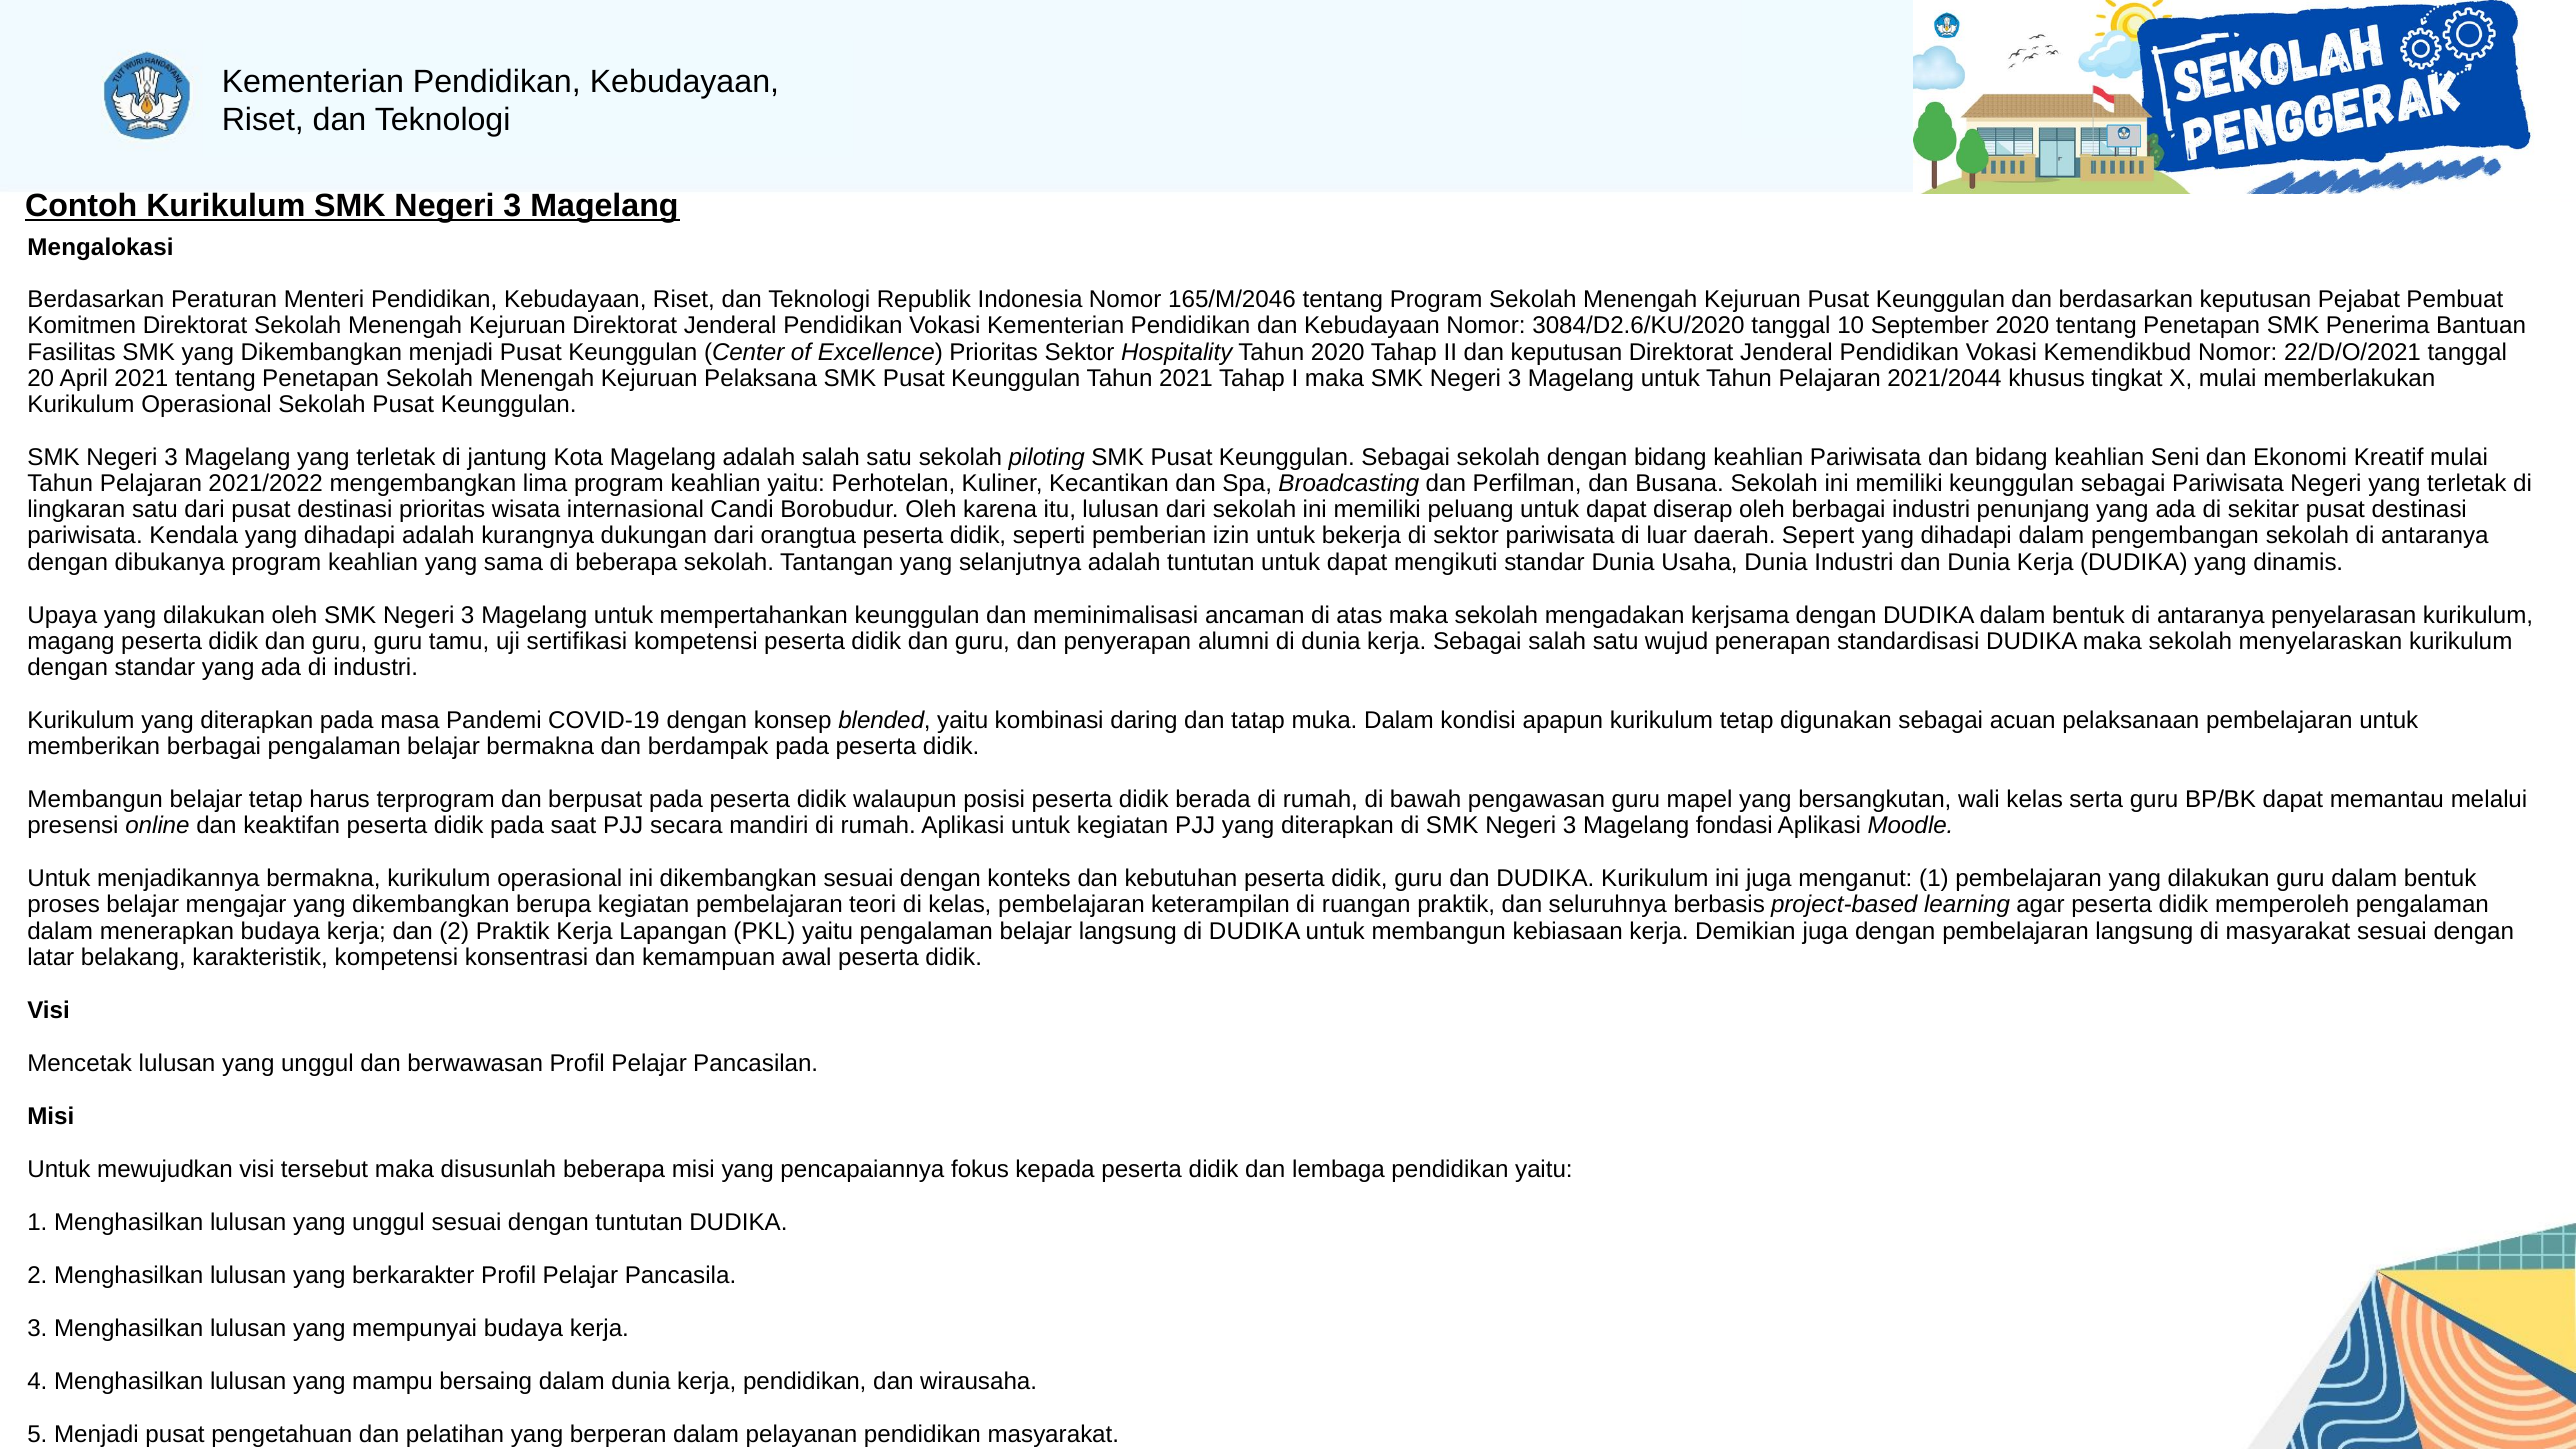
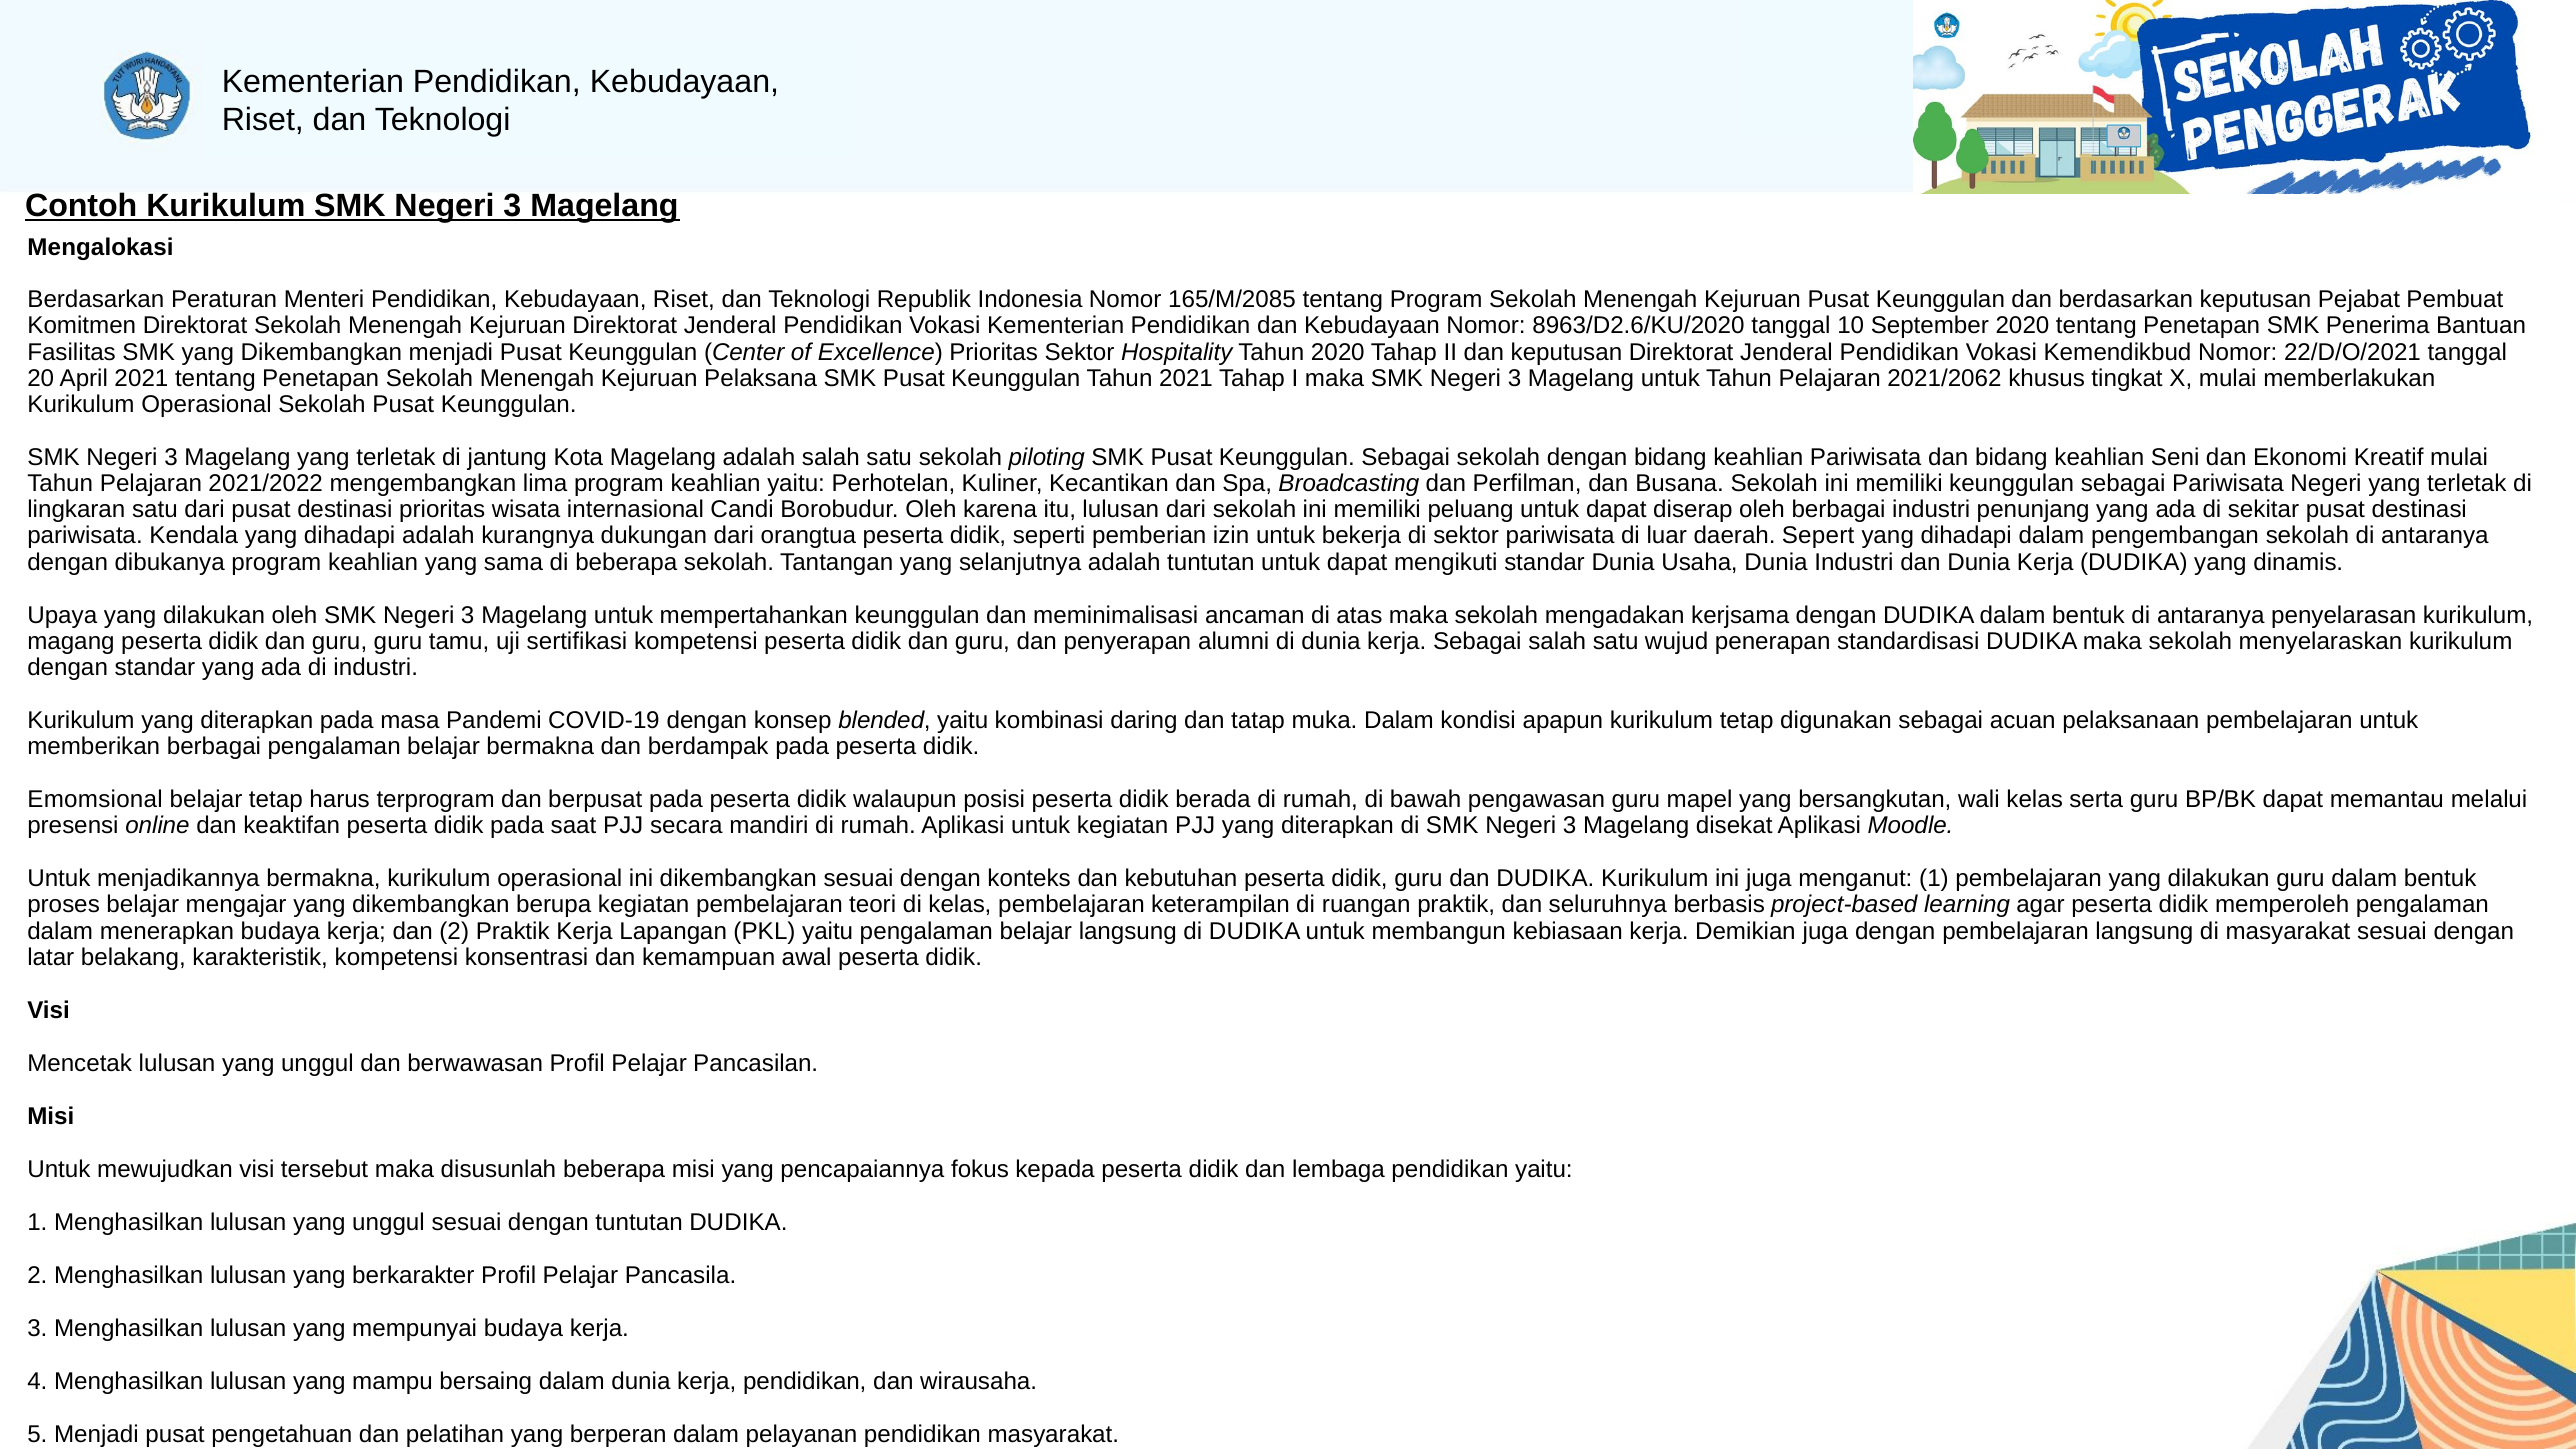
165/M/2046: 165/M/2046 -> 165/M/2085
3084/D2.6/KU/2020: 3084/D2.6/KU/2020 -> 8963/D2.6/KU/2020
2021/2044: 2021/2044 -> 2021/2062
Membangun at (95, 800): Membangun -> Emomsional
fondasi: fondasi -> disekat
